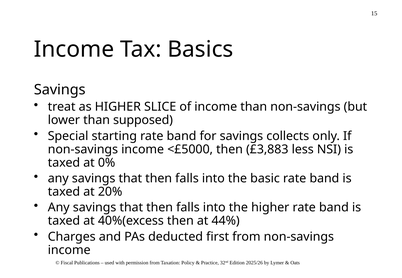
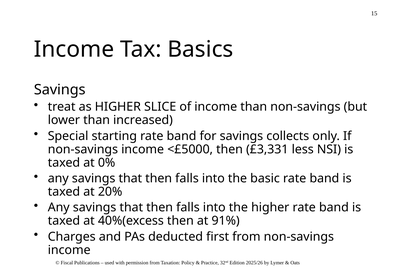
supposed: supposed -> increased
£3,883: £3,883 -> £3,331
44%: 44% -> 91%
